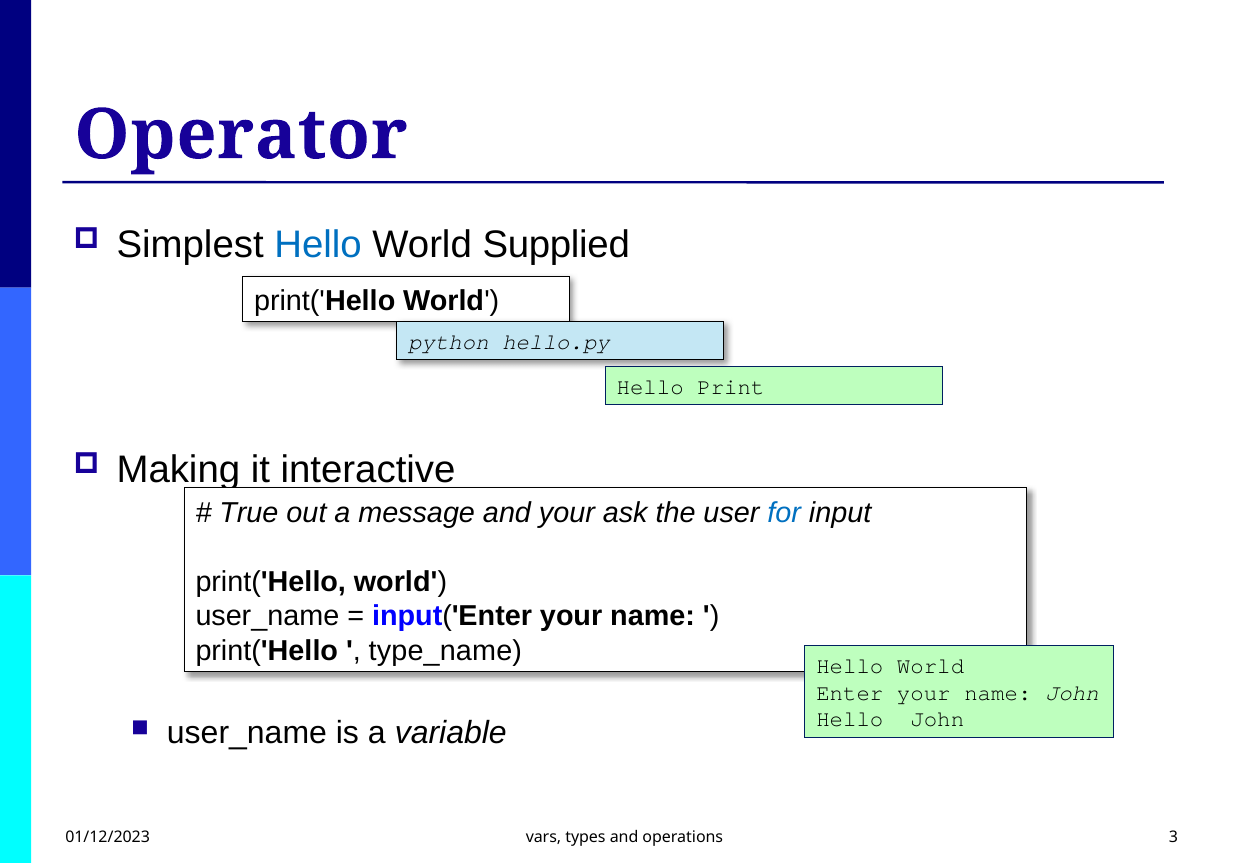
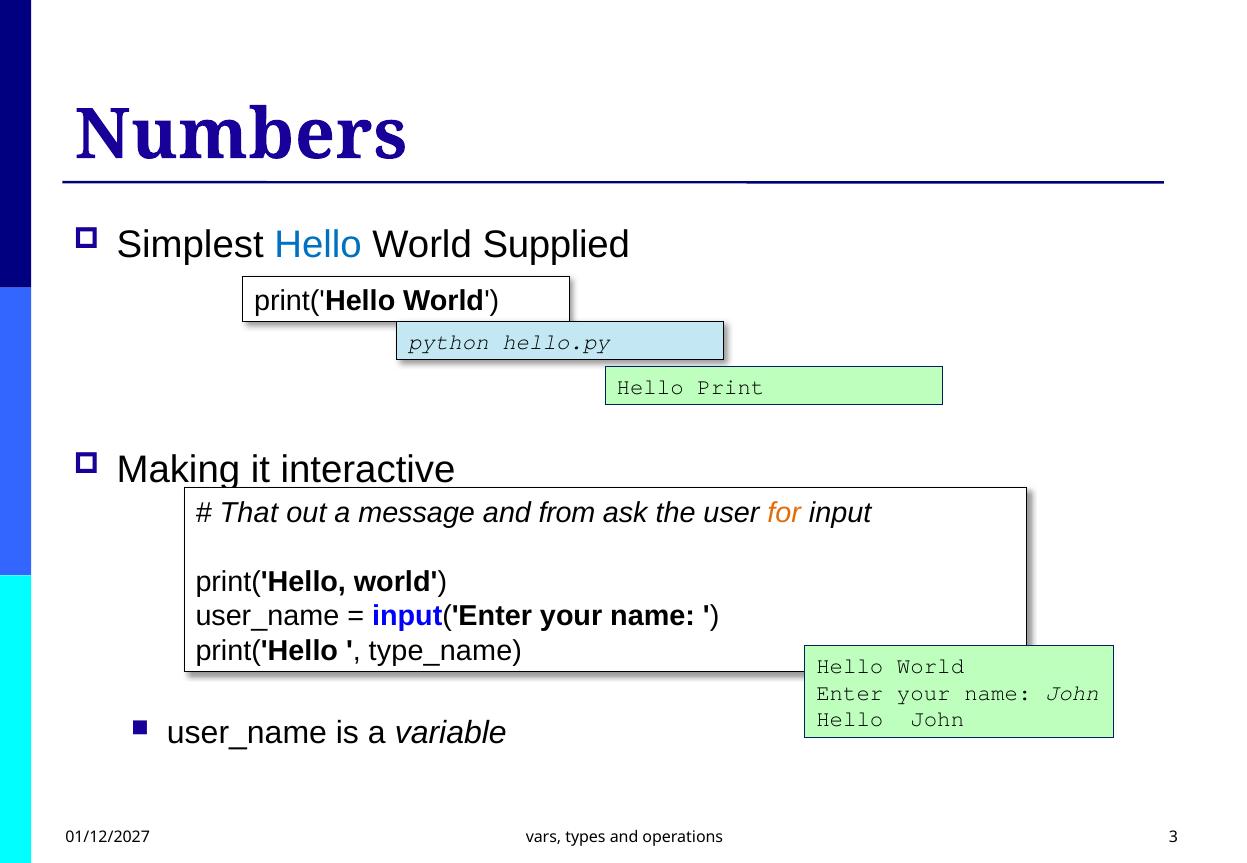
Operator: Operator -> Numbers
True: True -> That
and your: your -> from
for colour: blue -> orange
01/12/2023: 01/12/2023 -> 01/12/2027
